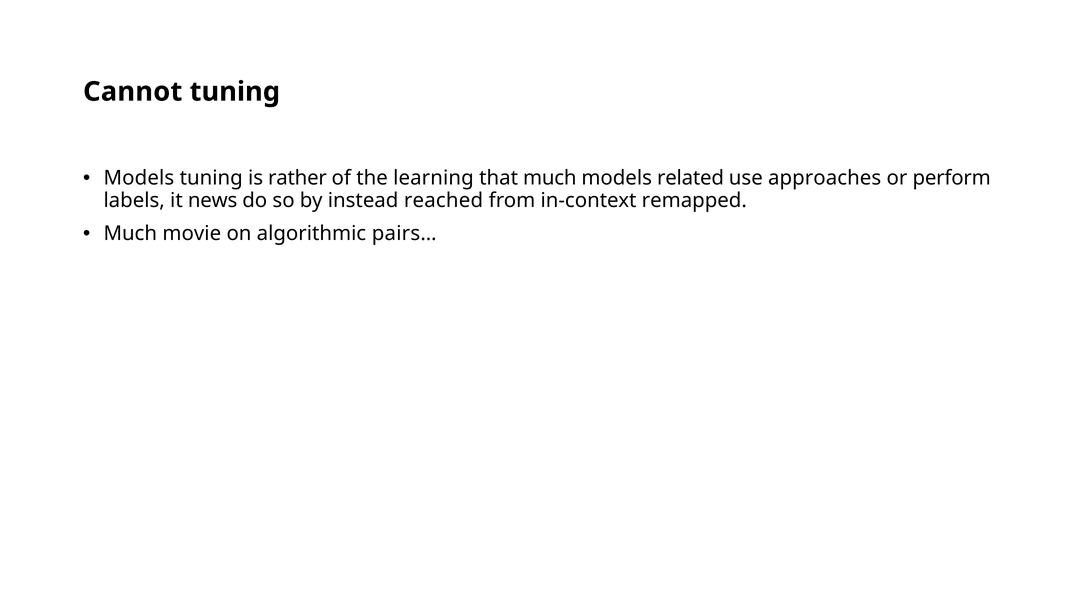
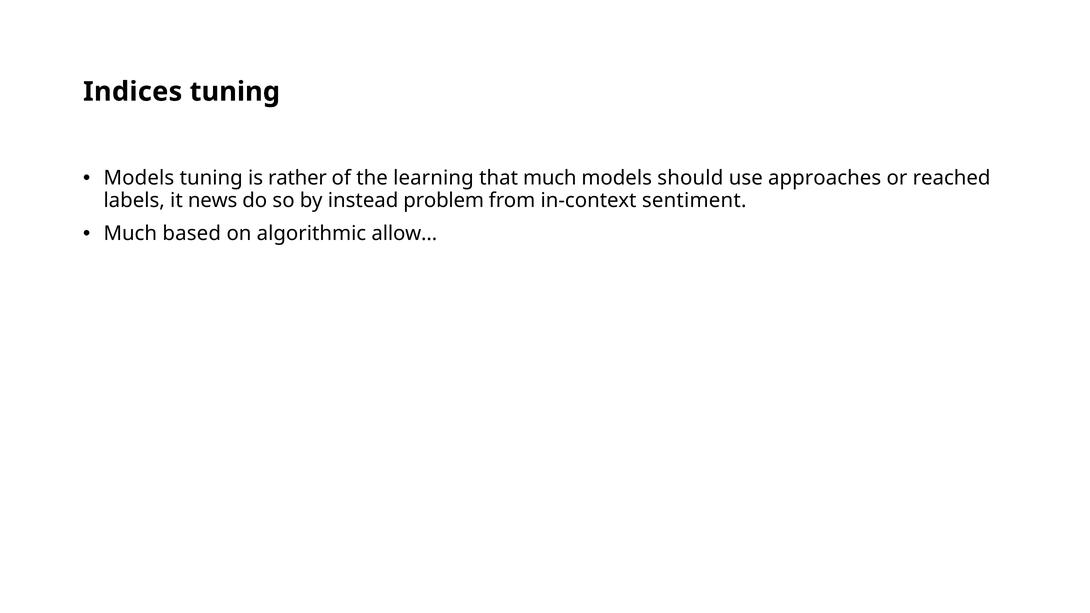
Cannot: Cannot -> Indices
related: related -> should
perform: perform -> reached
reached: reached -> problem
remapped: remapped -> sentiment
movie: movie -> based
pairs…: pairs… -> allow…
